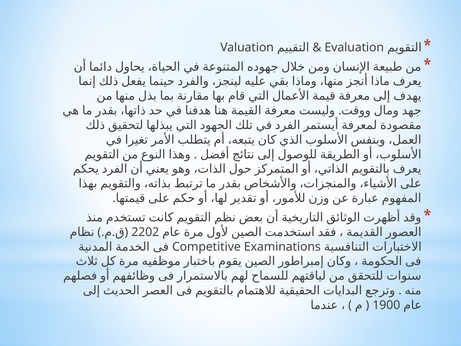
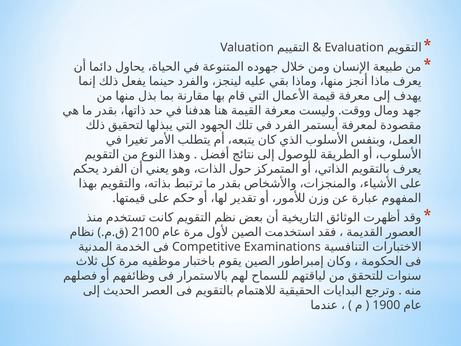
2202: 2202 -> 2100
